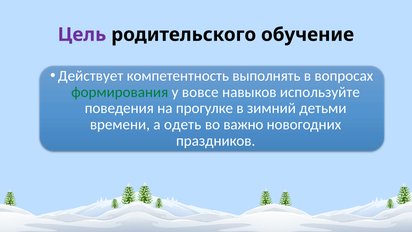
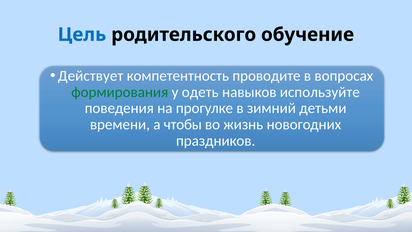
Цель colour: purple -> blue
выполнять: выполнять -> проводите
вовсе: вовсе -> одеть
одеть: одеть -> чтобы
важно: важно -> жизнь
